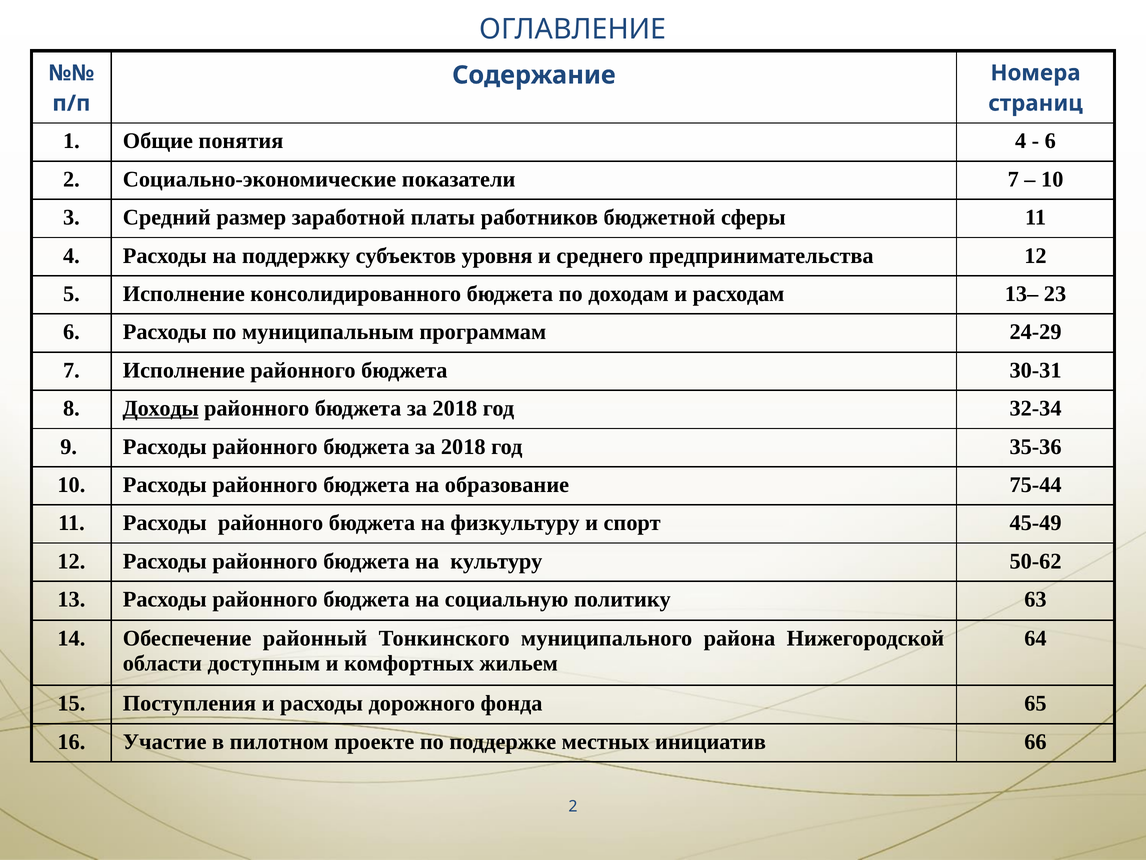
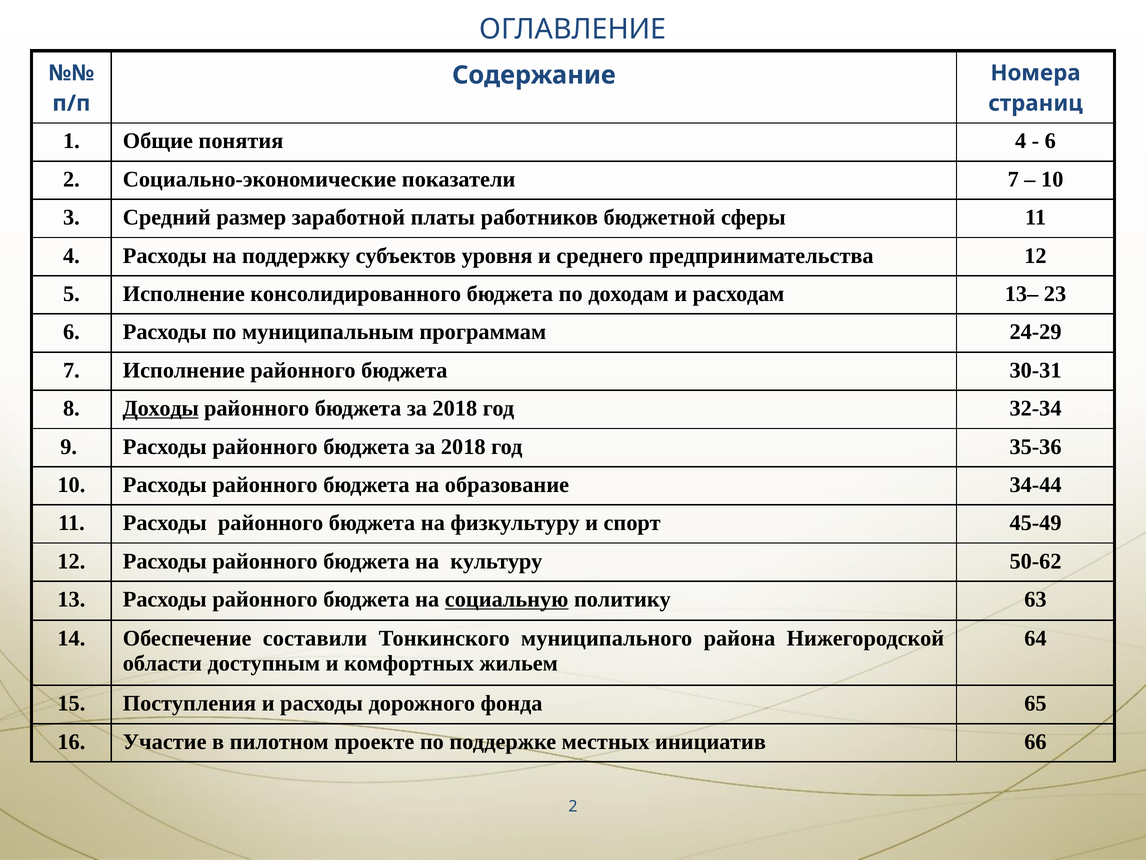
75-44: 75-44 -> 34-44
социальную underline: none -> present
районный: районный -> составили
